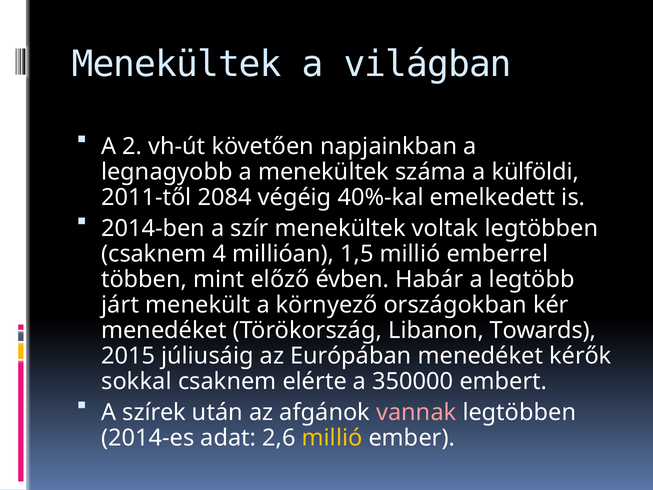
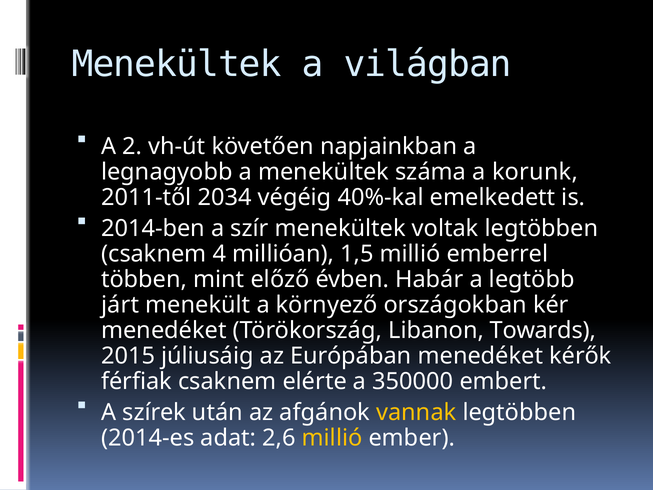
külföldi: külföldi -> korunk
2084: 2084 -> 2034
sokkal: sokkal -> férfiak
vannak colour: pink -> yellow
